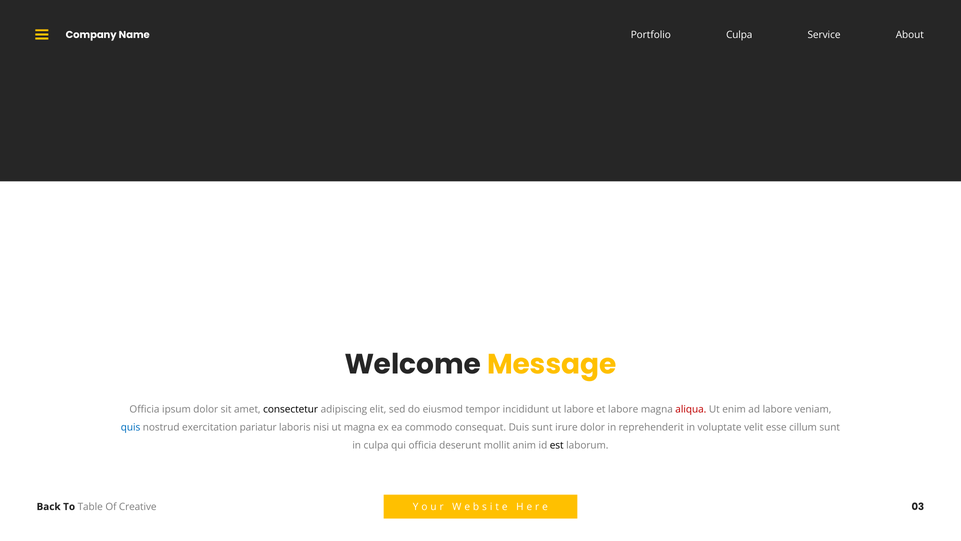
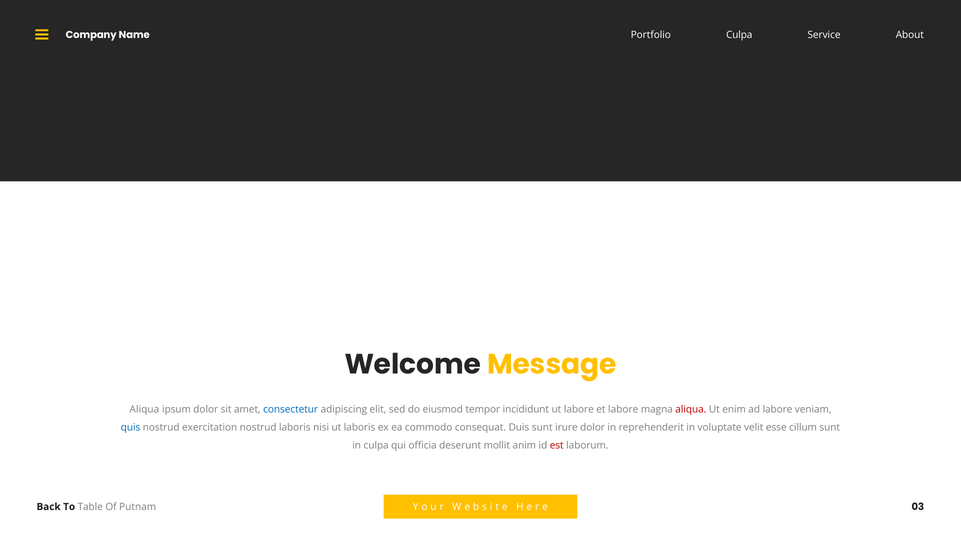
Officia at (144, 409): Officia -> Aliqua
consectetur colour: black -> blue
exercitation pariatur: pariatur -> nostrud
ut magna: magna -> laboris
est colour: black -> red
Creative: Creative -> Putnam
